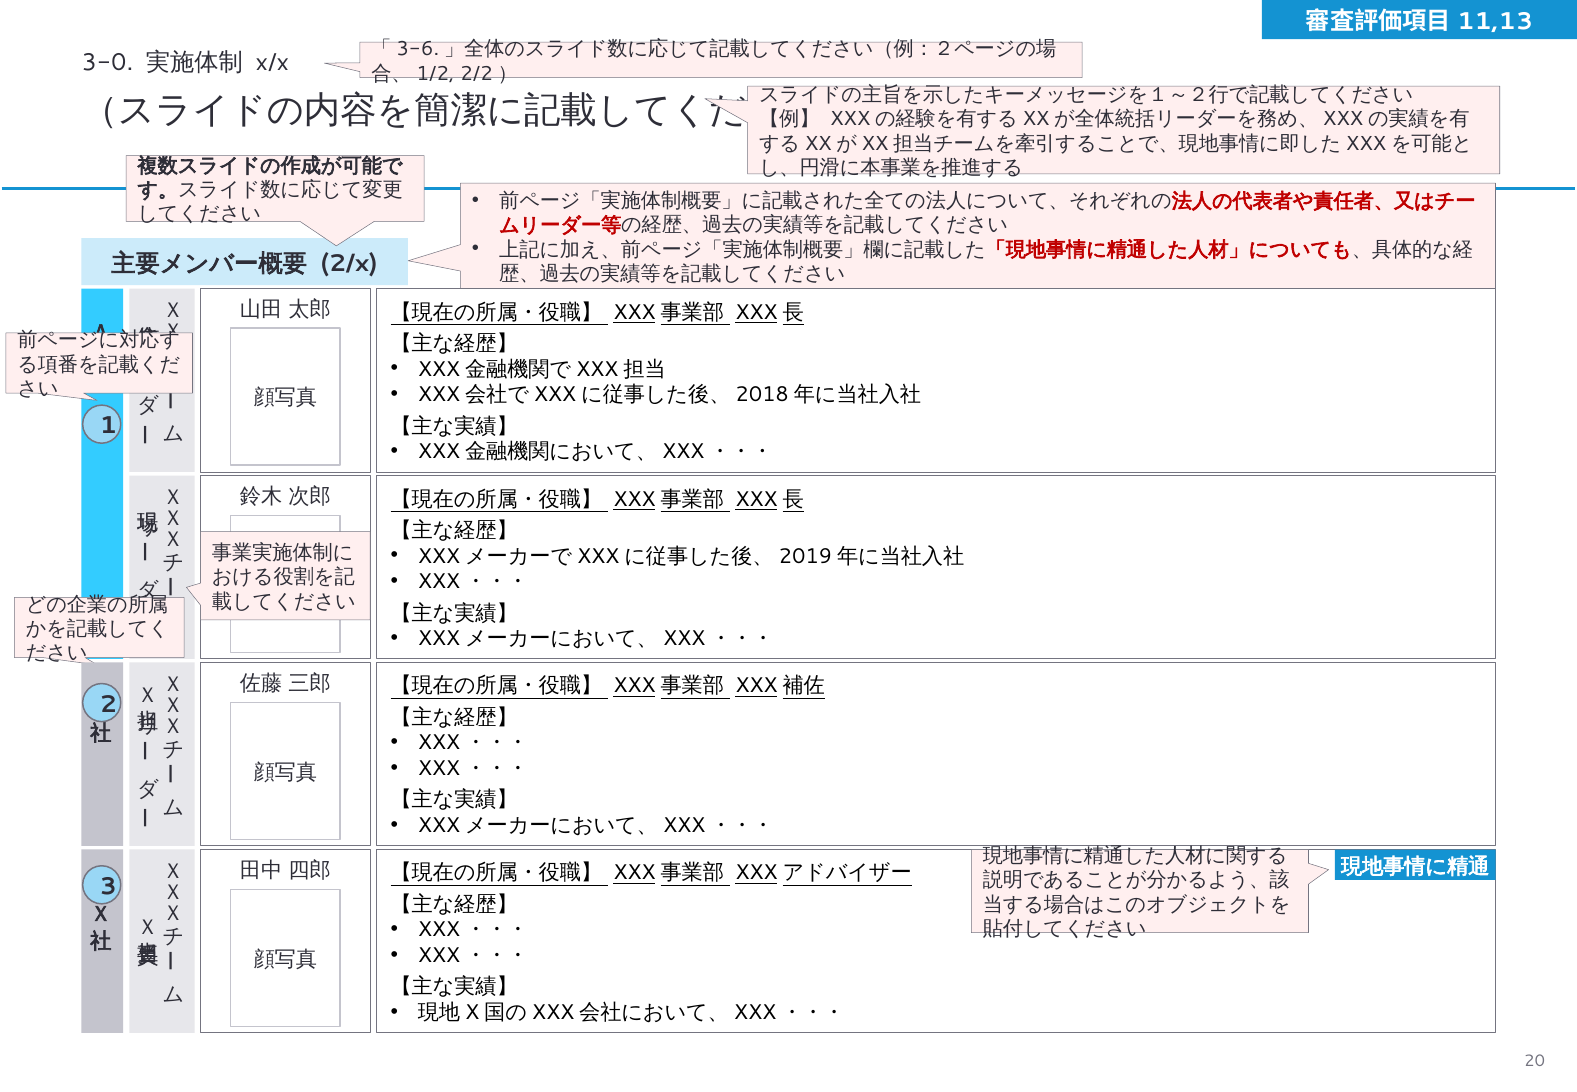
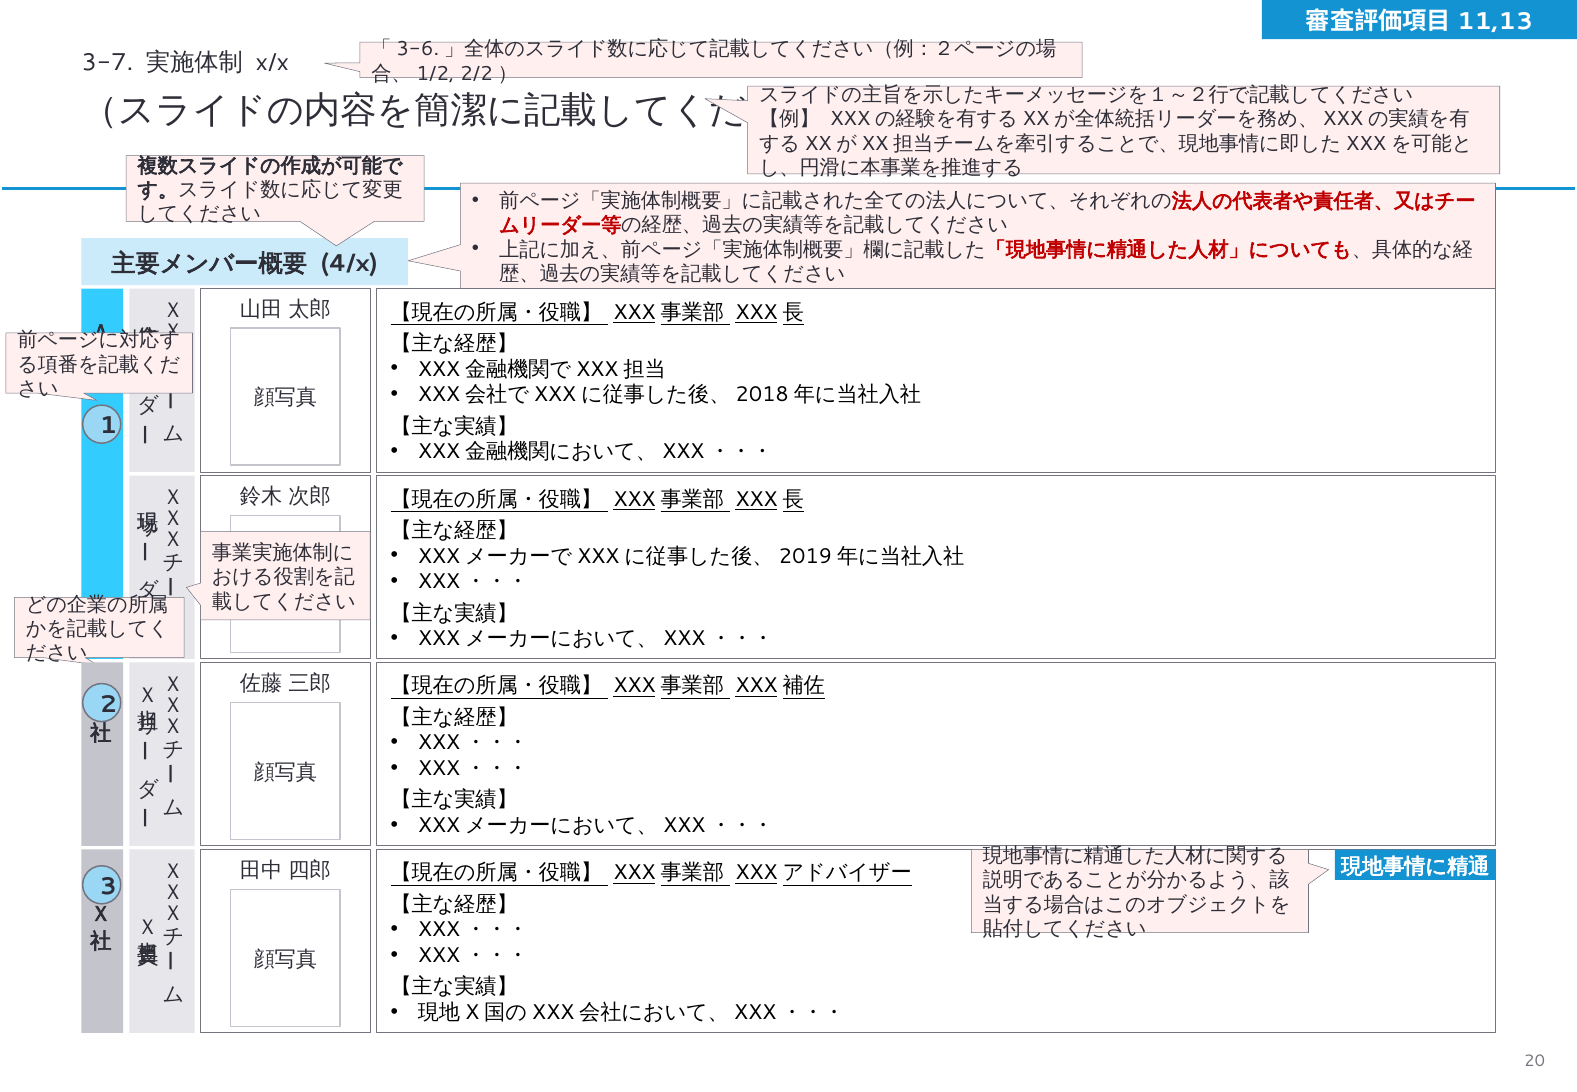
3-0: 3-0 -> 3-7
2/x: 2/x -> 4/x
